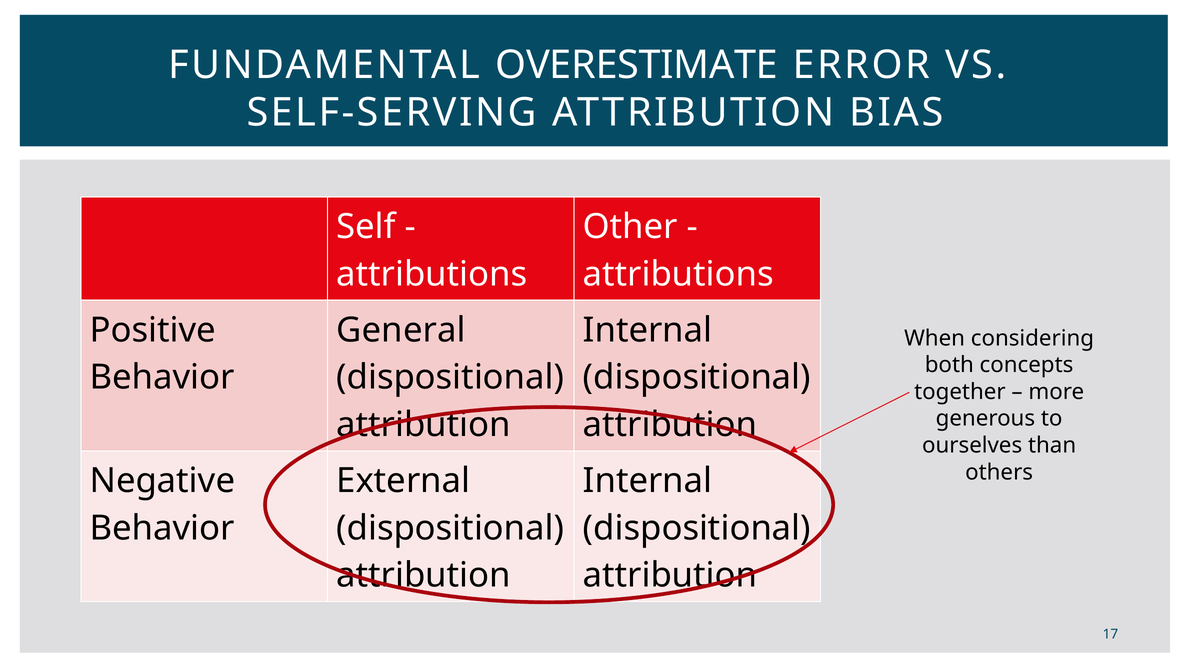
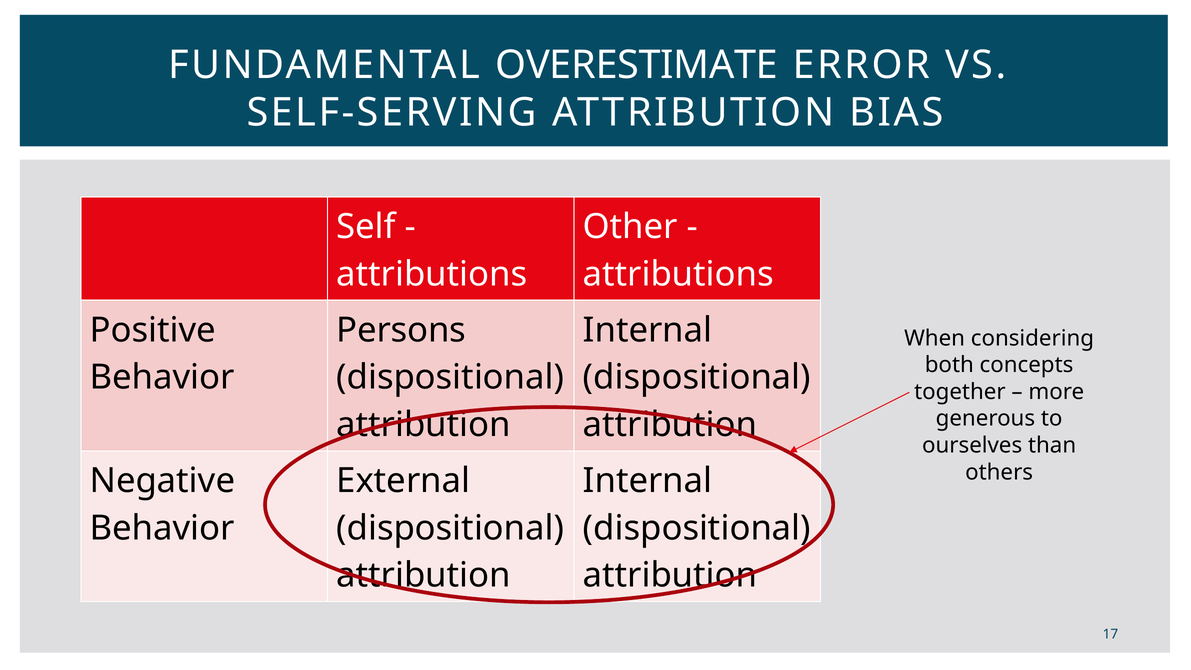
General: General -> Persons
